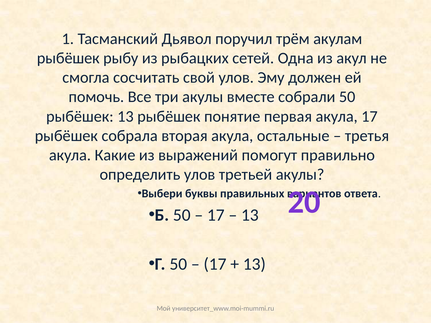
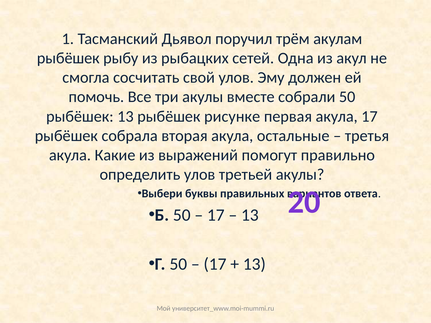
понятие: понятие -> рисунке
